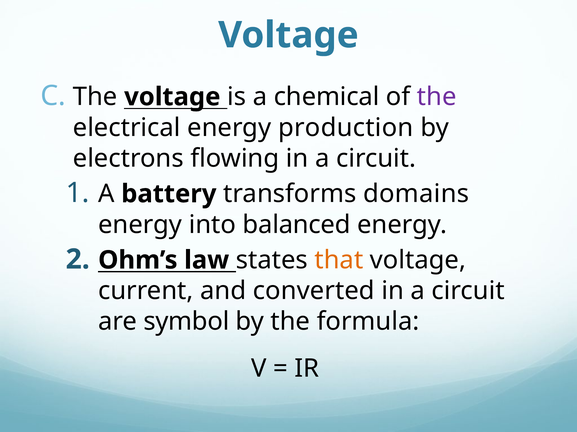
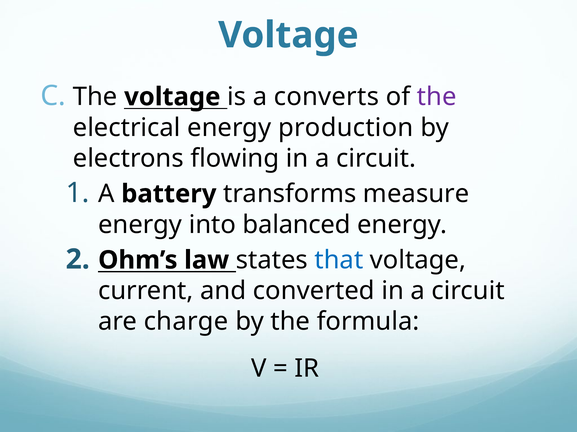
chemical: chemical -> converts
domains: domains -> measure
that colour: orange -> blue
symbol: symbol -> charge
